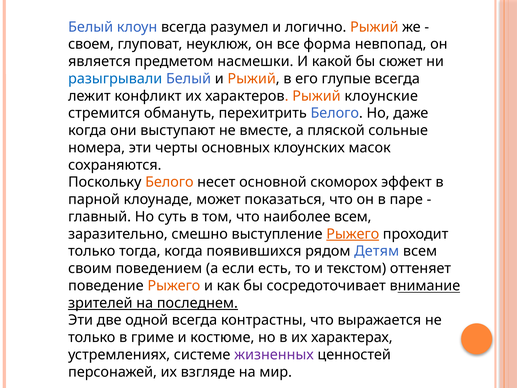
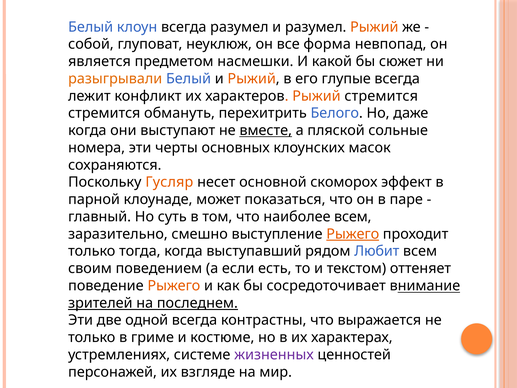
и логично: логично -> разумел
своем: своем -> собой
разыгрывали colour: blue -> orange
Рыжий клоунские: клоунские -> стремится
вместе underline: none -> present
Поскольку Белого: Белого -> Гусляр
появившихся: появившихся -> выступавший
Детям: Детям -> Любит
